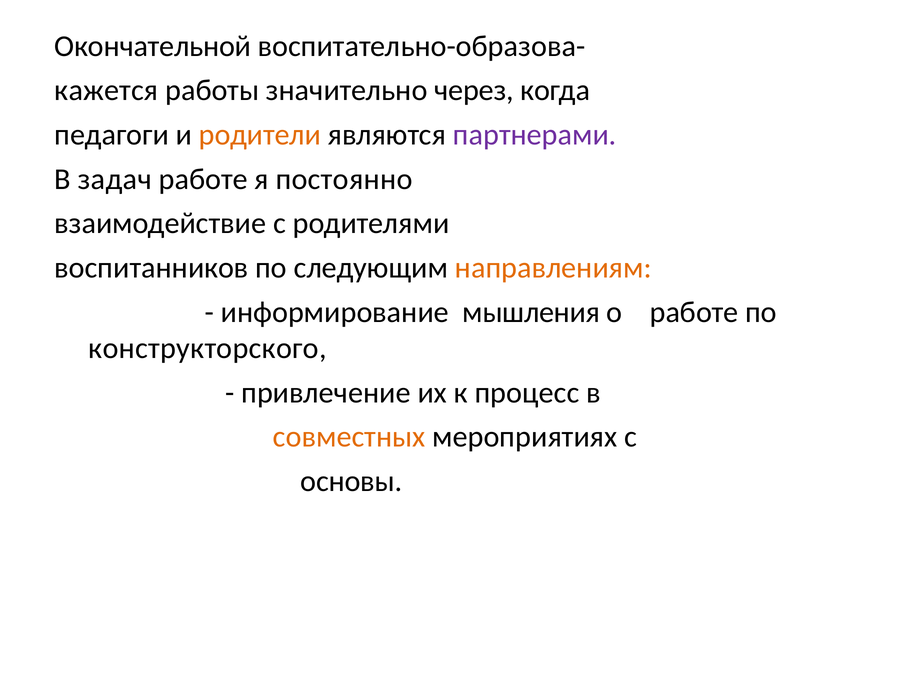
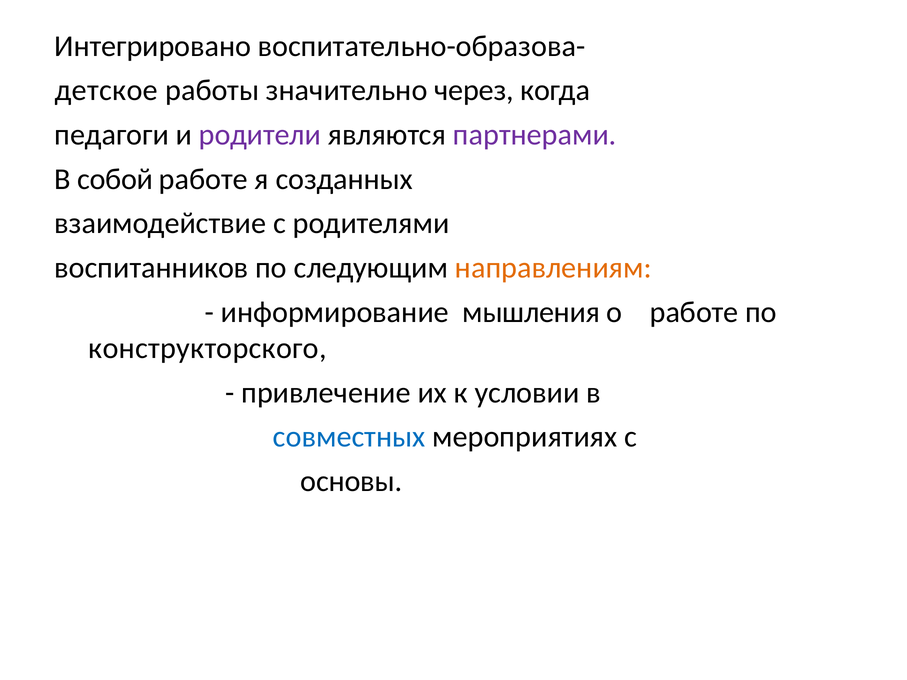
Окончательной: Окончательной -> Интегрировано
кажется: кажется -> детское
родители colour: orange -> purple
задач: задач -> собой
постоянно: постоянно -> созданных
процесс: процесс -> условии
совместных colour: orange -> blue
